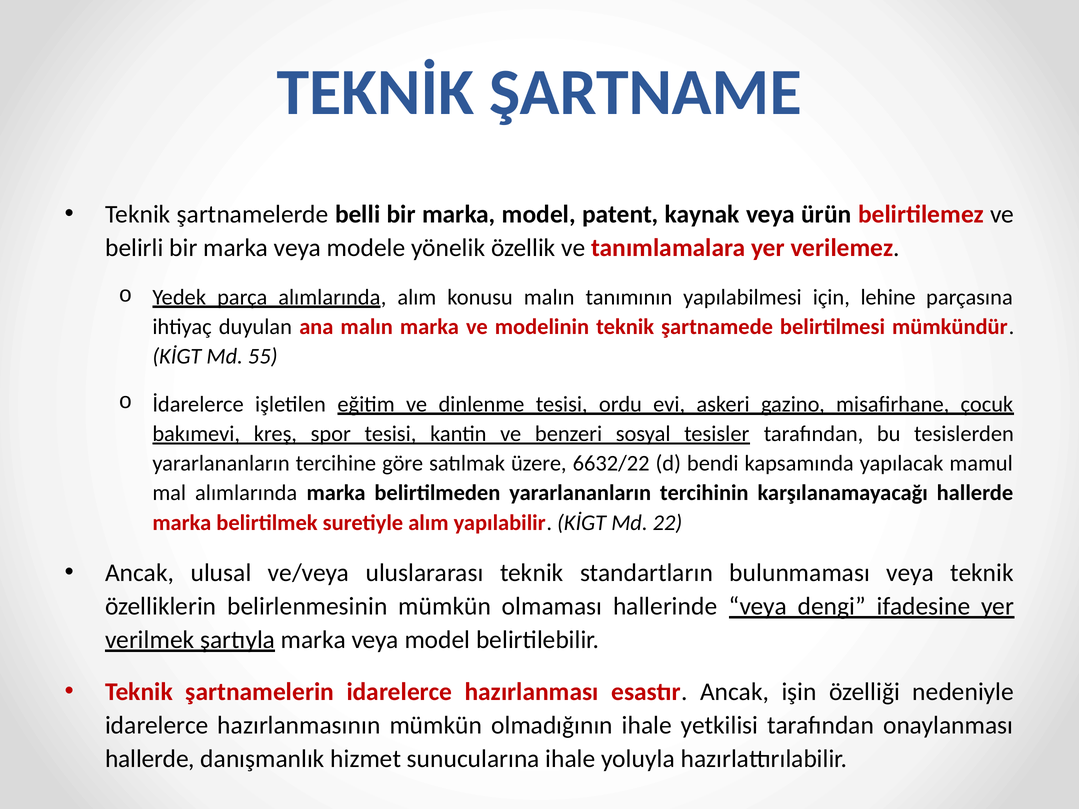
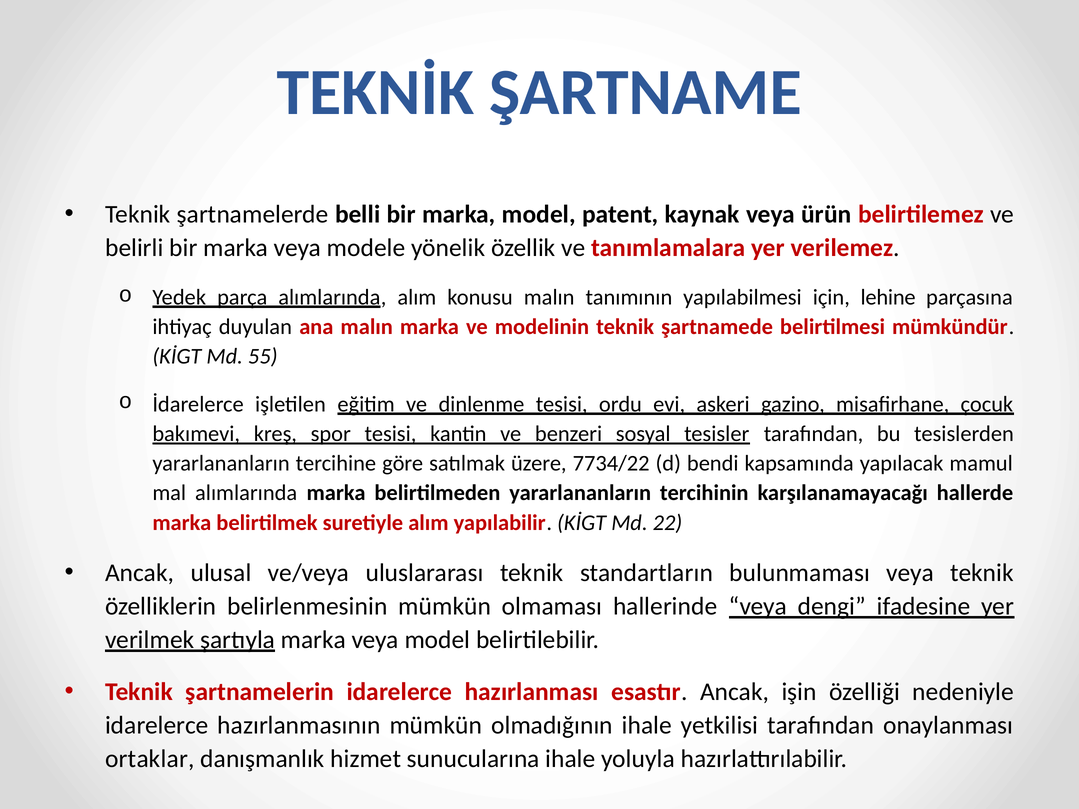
6632/22: 6632/22 -> 7734/22
hallerde at (150, 759): hallerde -> ortaklar
